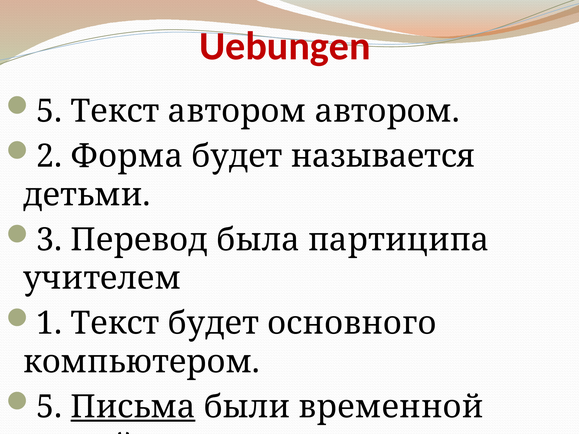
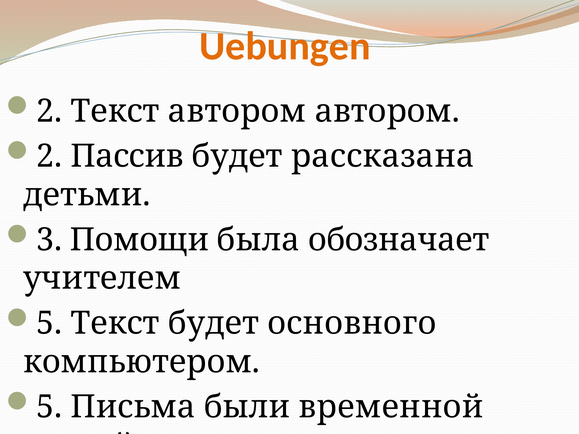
Uebungen colour: red -> orange
5 at (49, 111): 5 -> 2
Форма: Форма -> Пассив
называется: называется -> рассказана
Перевод: Перевод -> Помощи
партиципа: партиципа -> обозначает
1 at (49, 323): 1 -> 5
Письма underline: present -> none
